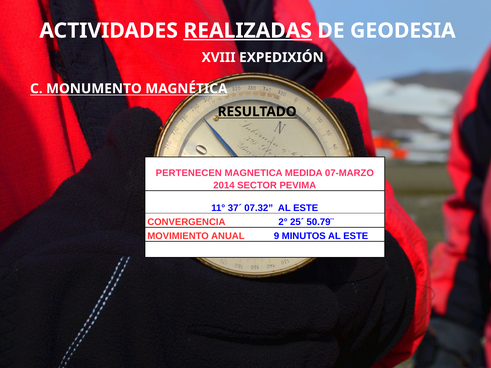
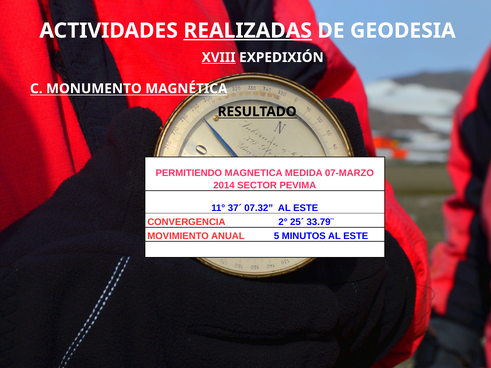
XVIII underline: none -> present
PERTENECEN: PERTENECEN -> PERMITIENDO
50.79¨: 50.79¨ -> 33.79¨
9: 9 -> 5
